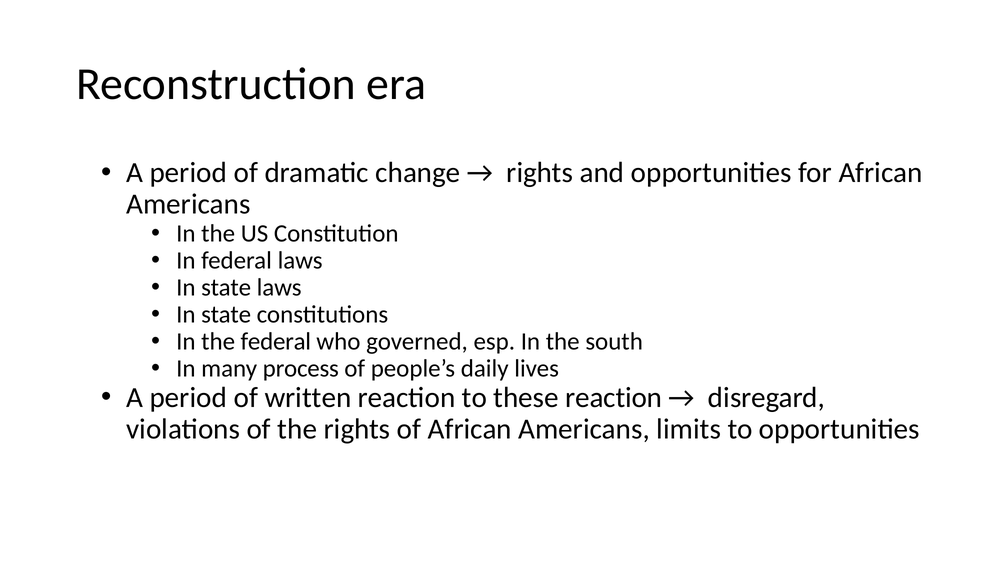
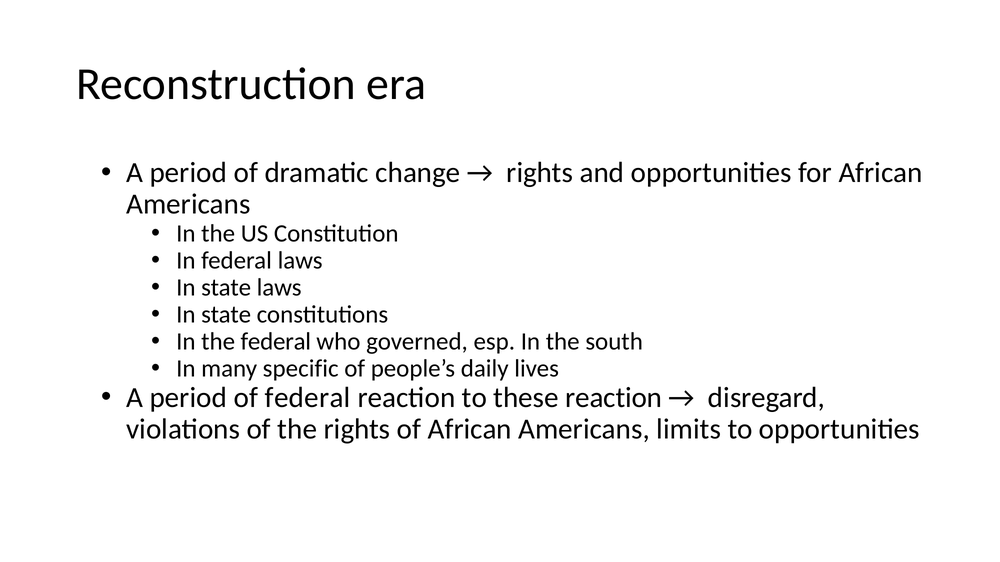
process: process -> specific
of written: written -> federal
